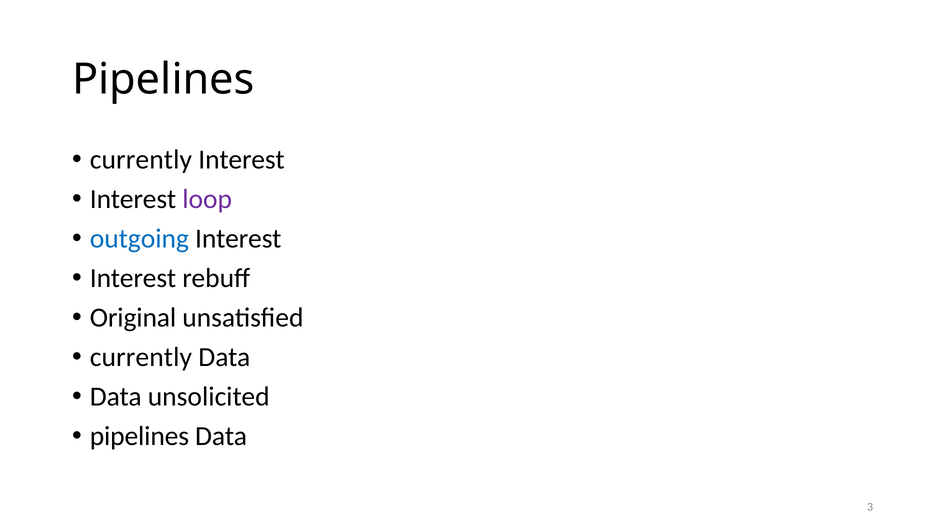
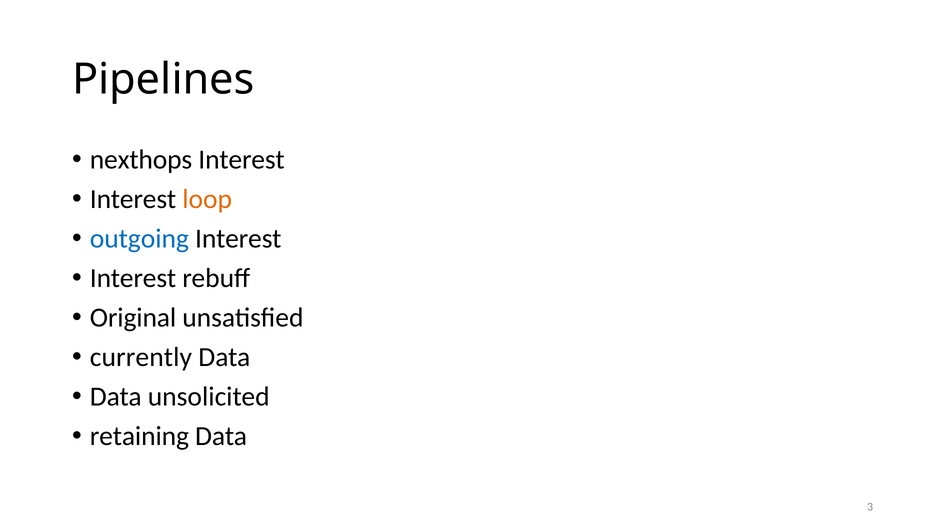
currently at (141, 160): currently -> nexthops
loop colour: purple -> orange
pipelines at (139, 437): pipelines -> retaining
